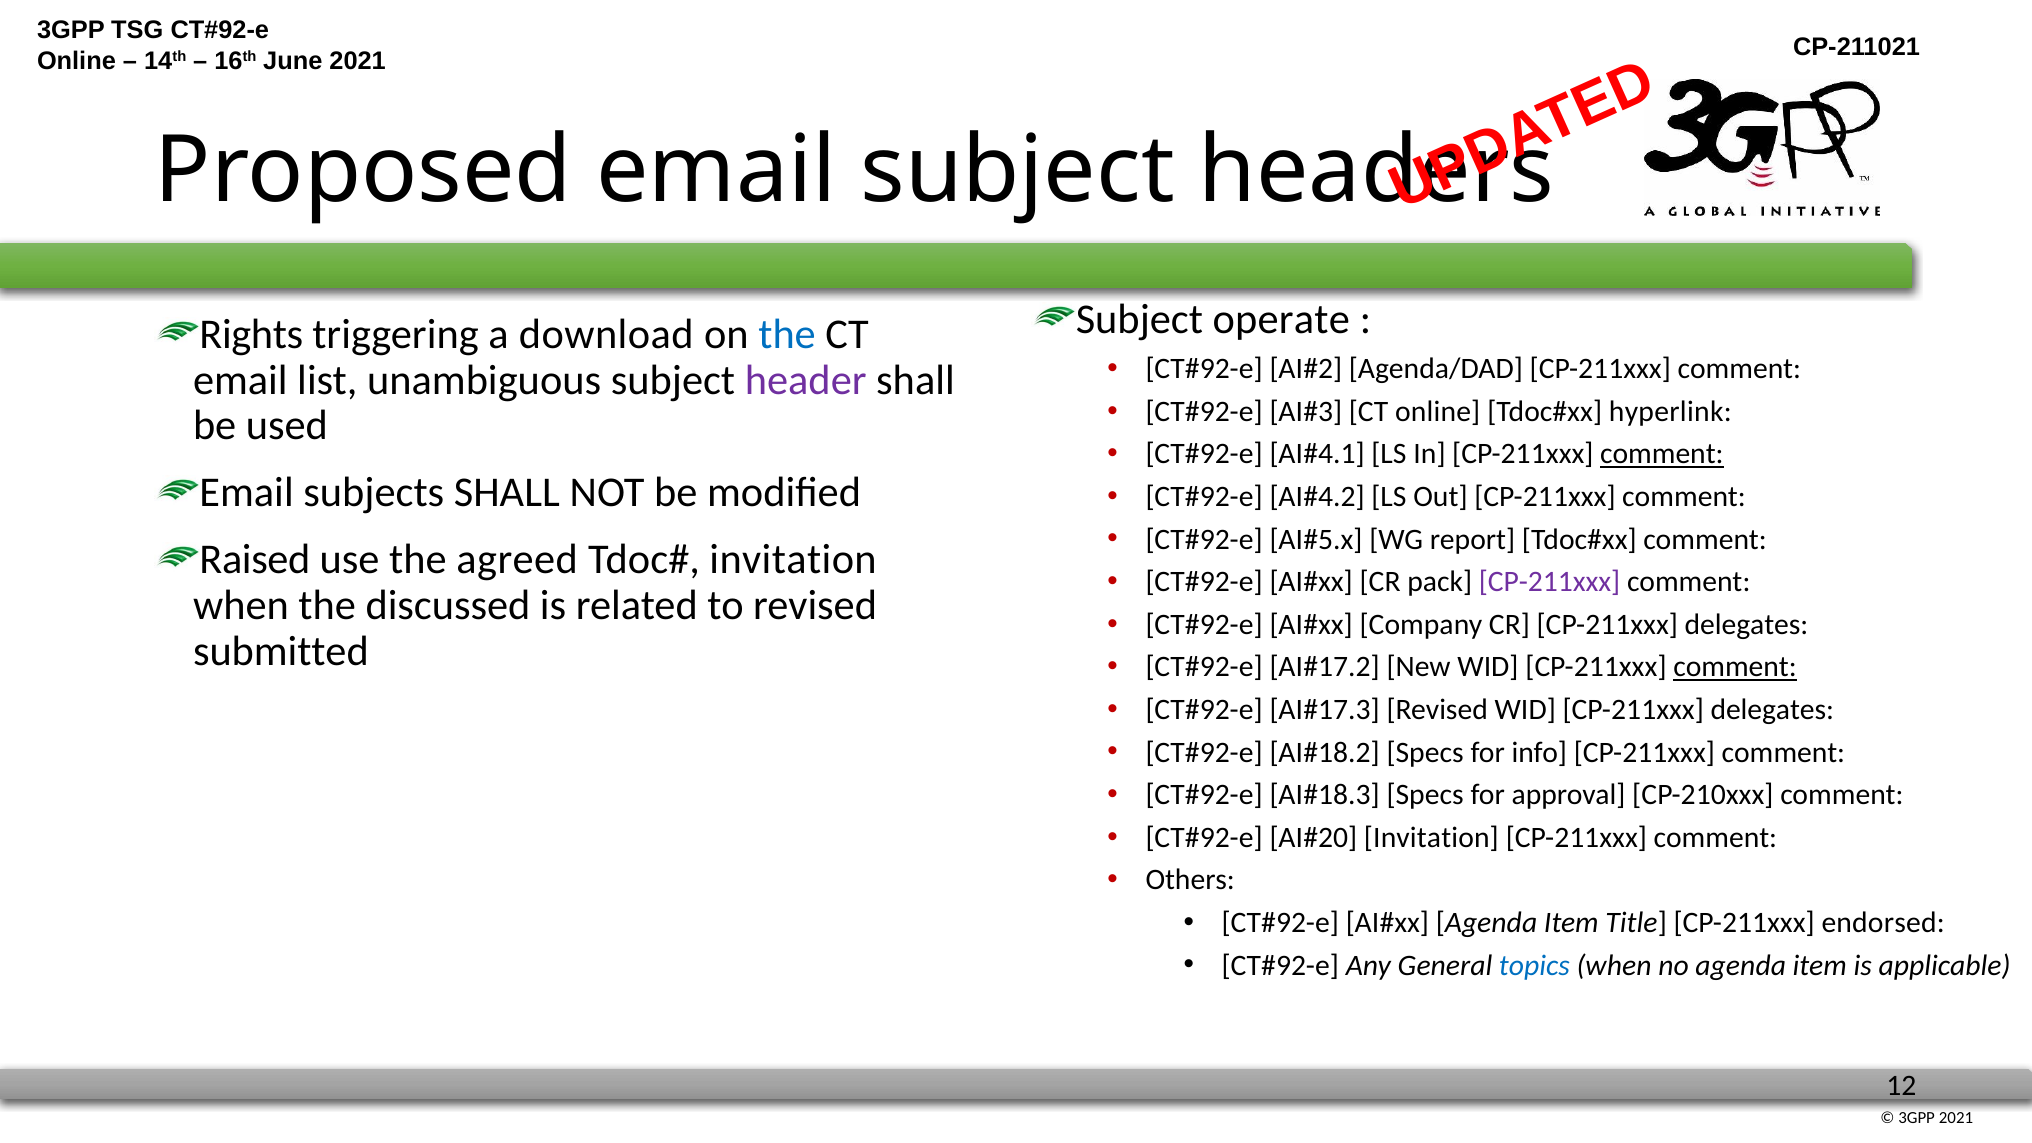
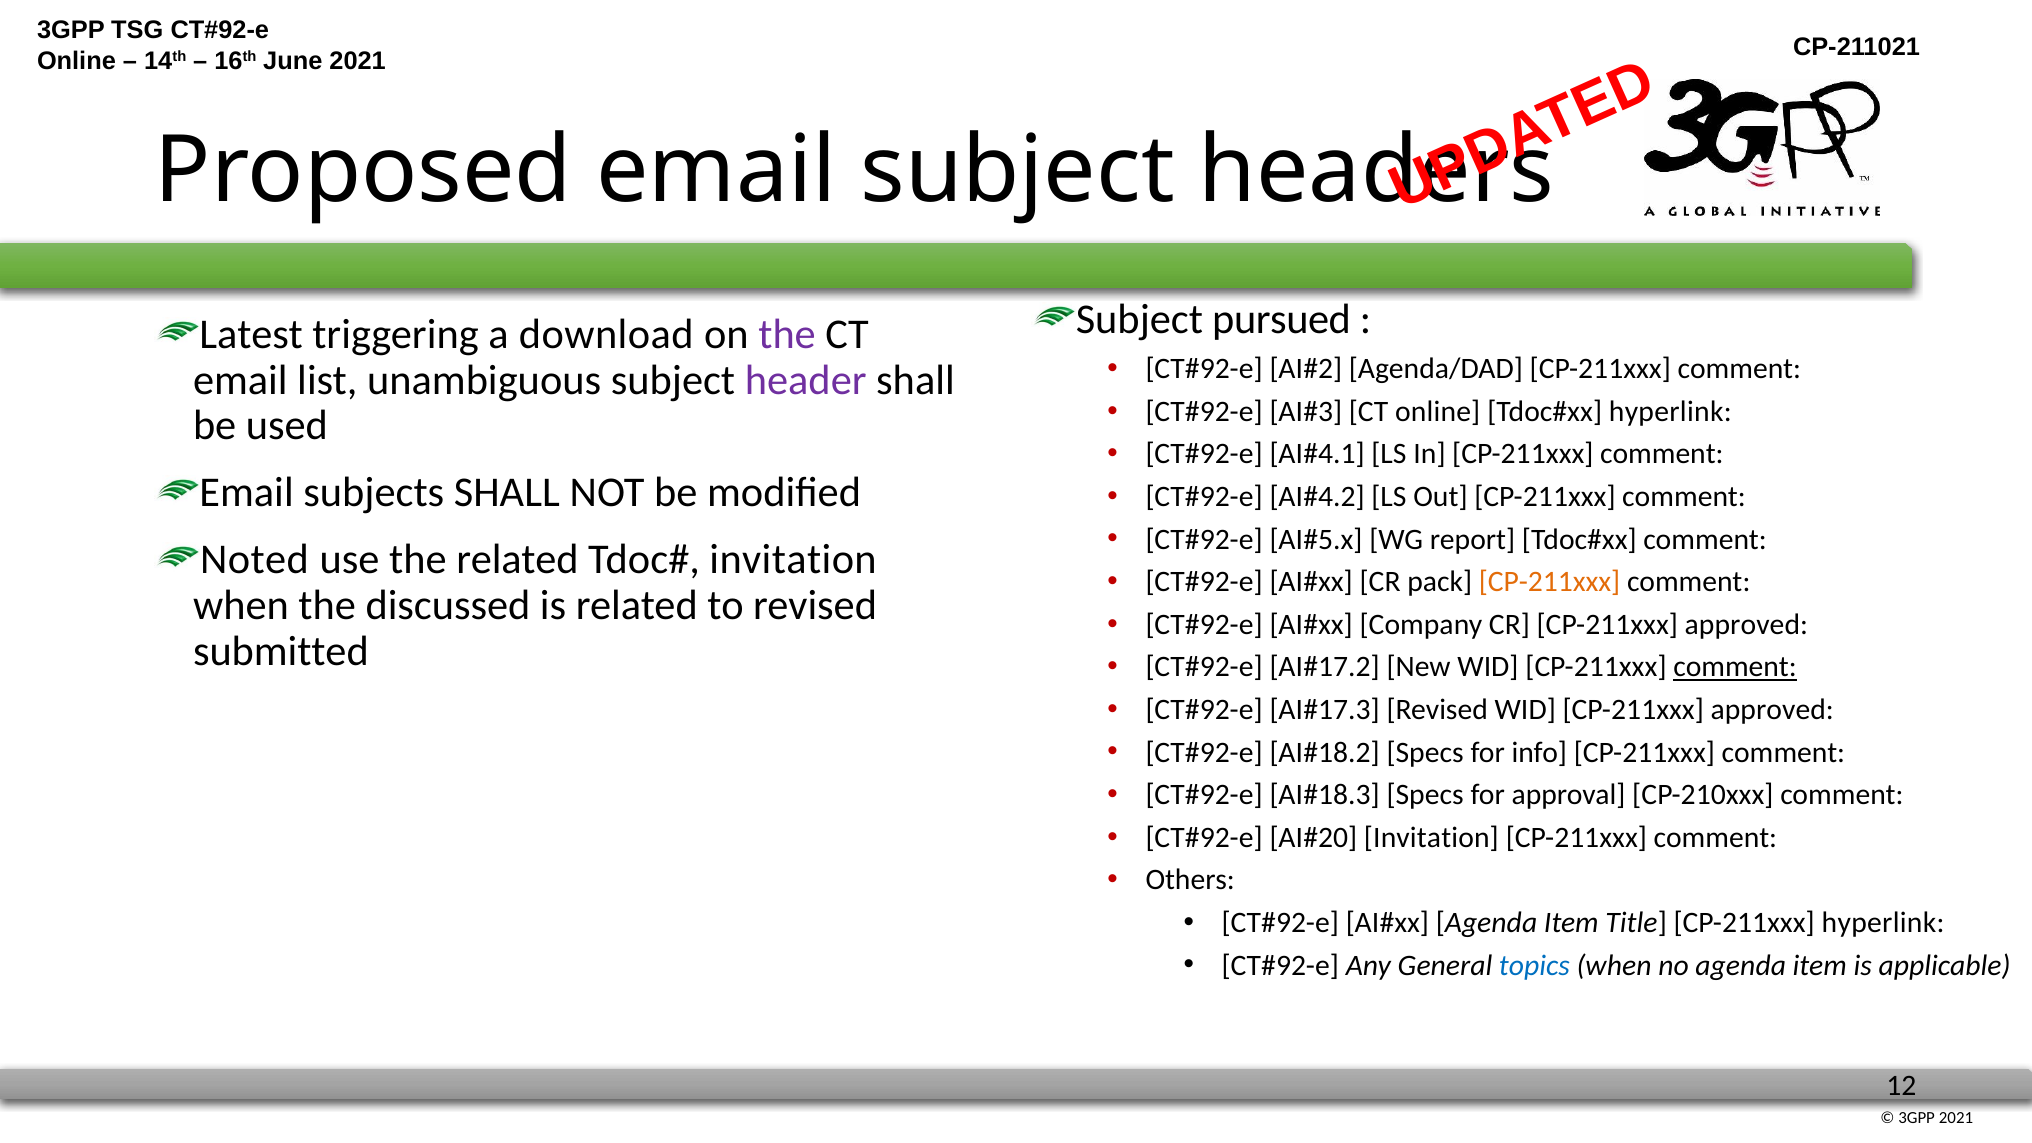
operate: operate -> pursued
Rights: Rights -> Latest
the at (787, 334) colour: blue -> purple
comment at (1662, 454) underline: present -> none
Raised: Raised -> Noted
the agreed: agreed -> related
CP-211xxx at (1550, 582) colour: purple -> orange
CR CP-211xxx delegates: delegates -> approved
WID CP-211xxx delegates: delegates -> approved
CP-211xxx endorsed: endorsed -> hyperlink
